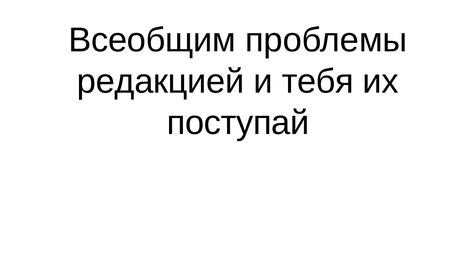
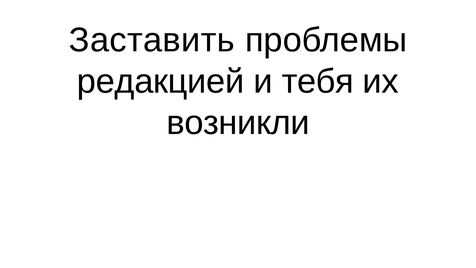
Всеобщим: Всеобщим -> Заставить
поступай: поступай -> возникли
